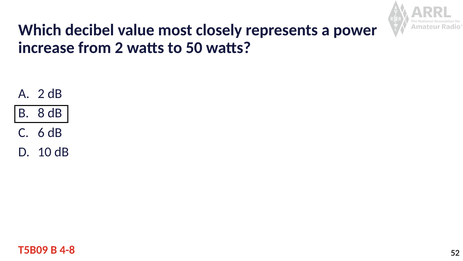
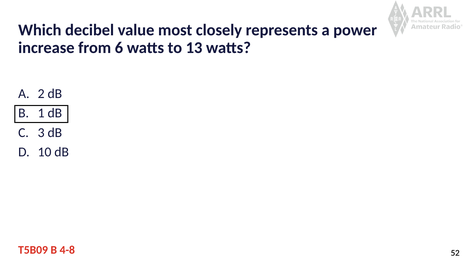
from 2: 2 -> 6
50: 50 -> 13
8: 8 -> 1
6: 6 -> 3
